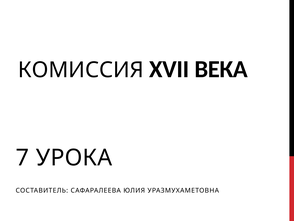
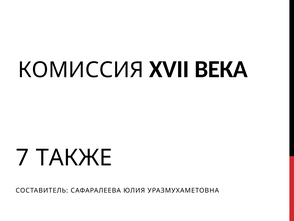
УРОКА: УРОКА -> ТАКЖЕ
